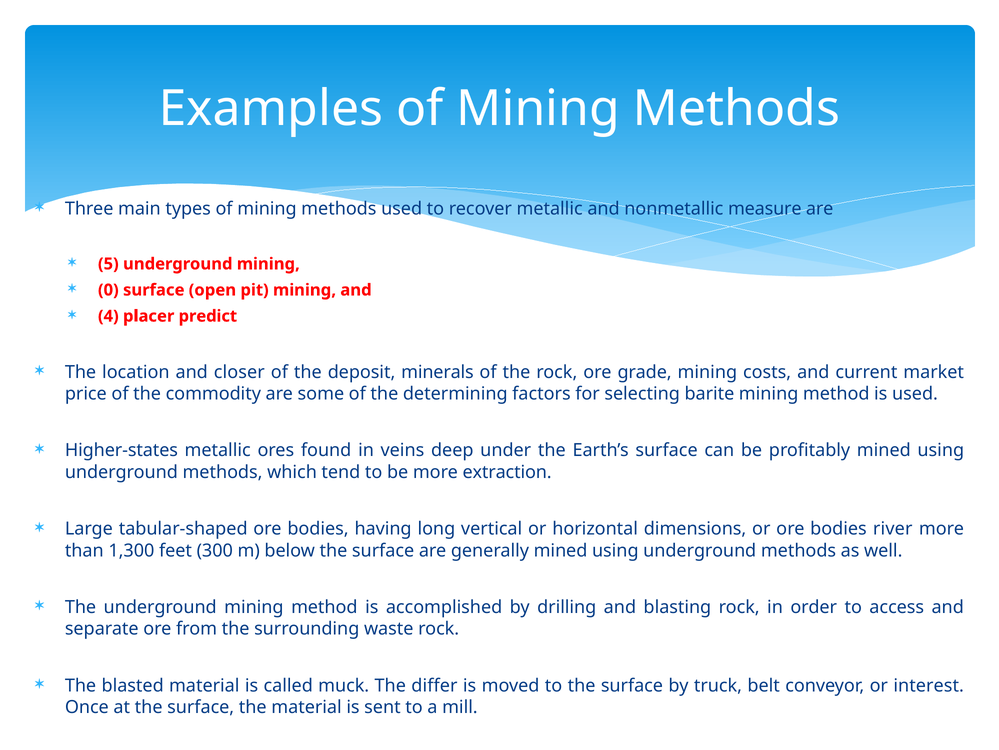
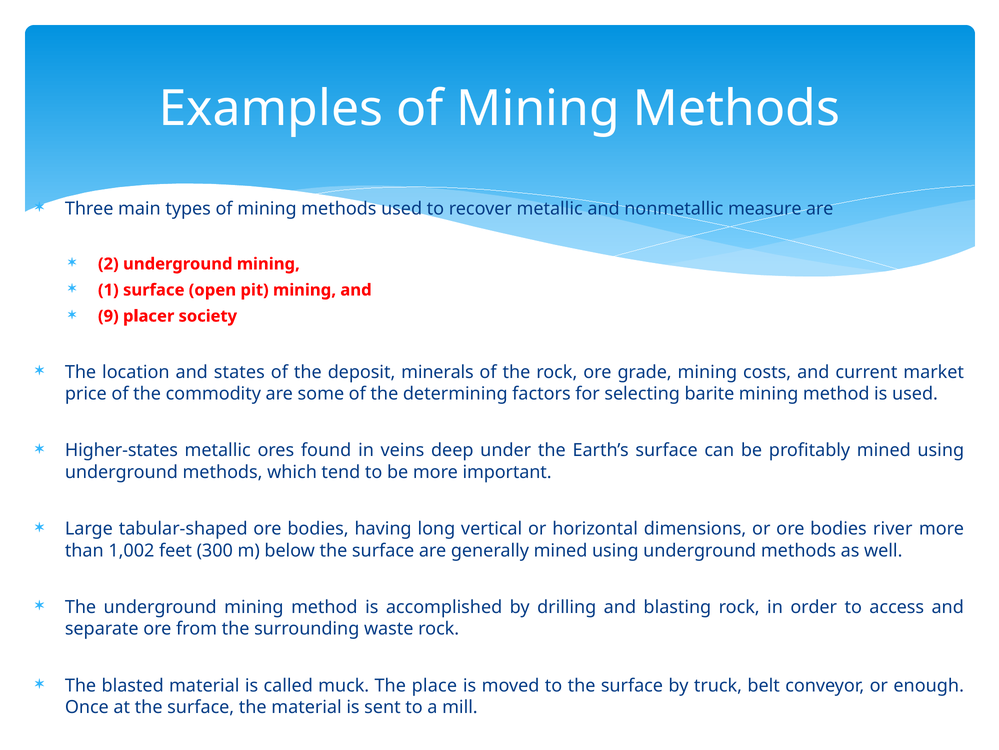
5: 5 -> 2
0: 0 -> 1
4: 4 -> 9
predict: predict -> society
closer: closer -> states
extraction: extraction -> important
1,300: 1,300 -> 1,002
differ: differ -> place
interest: interest -> enough
